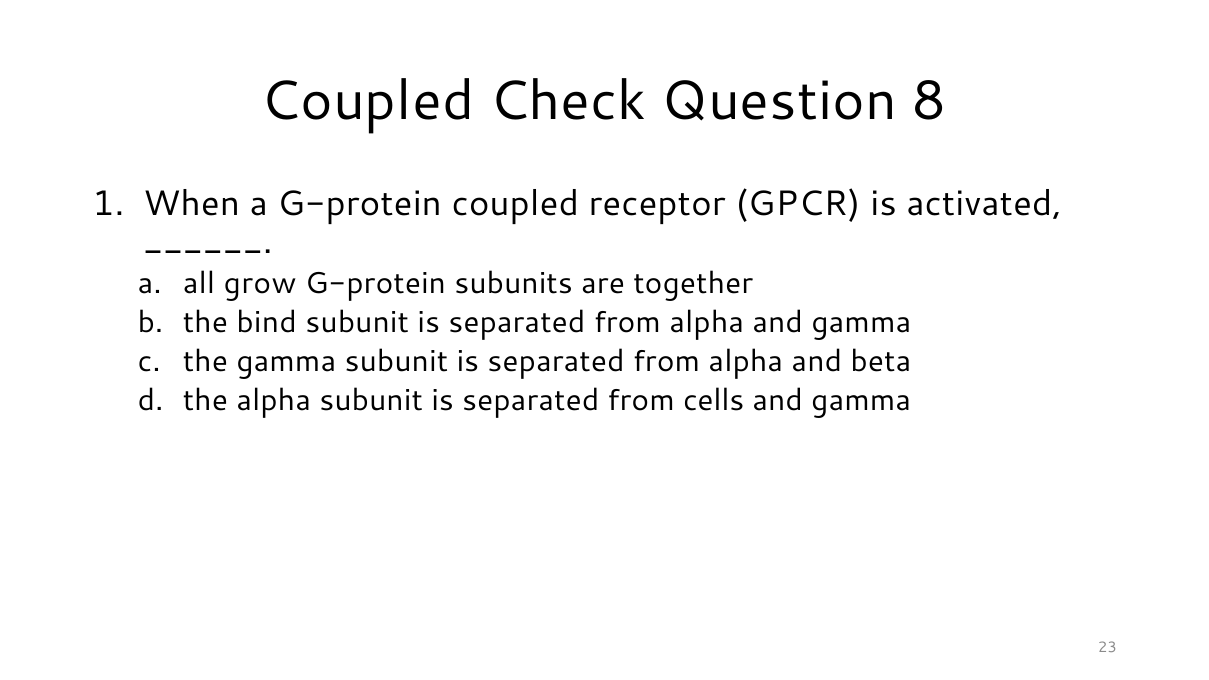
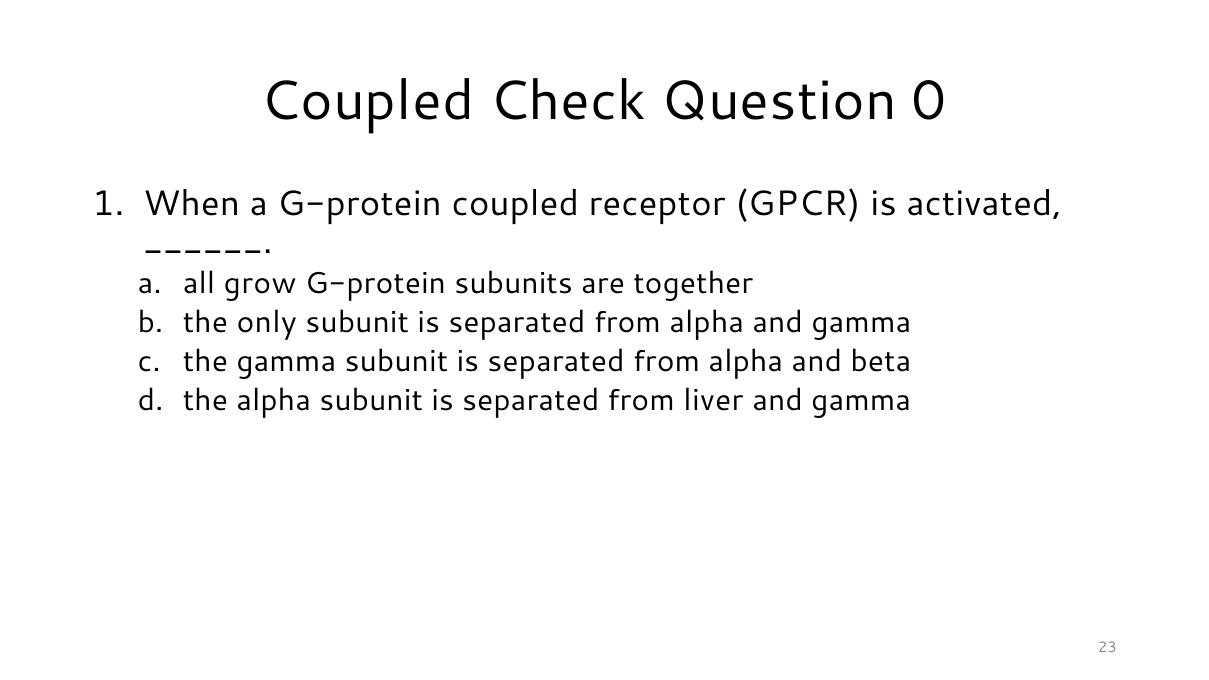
8: 8 -> 0
bind: bind -> only
cells: cells -> liver
